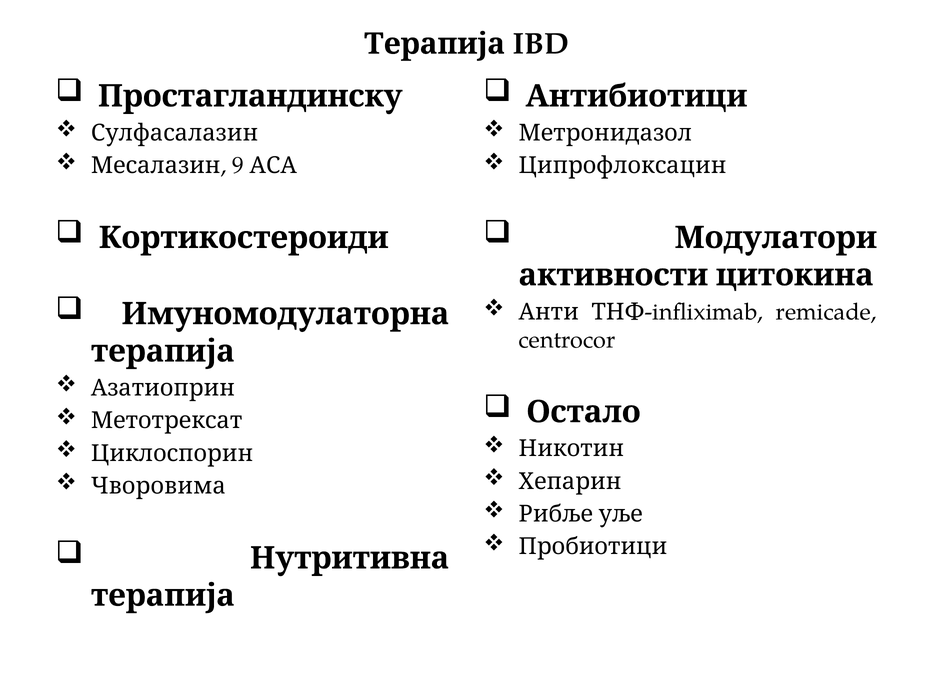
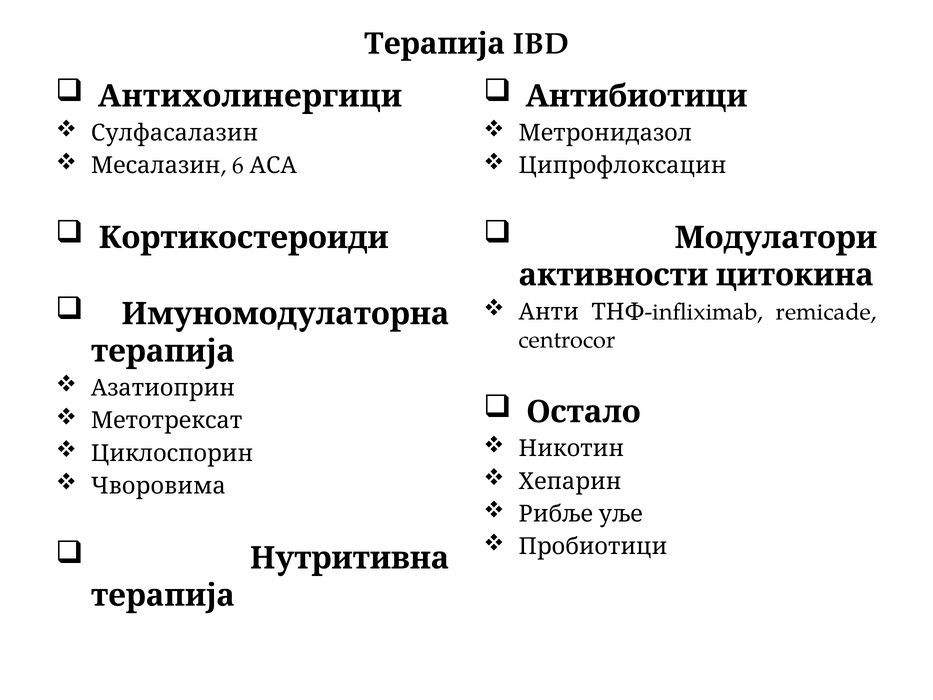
Простагландинску: Простагландинску -> Антихолинергици
9: 9 -> 6
